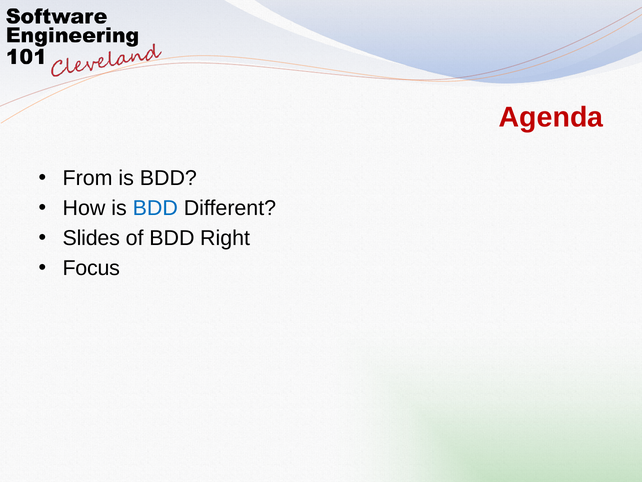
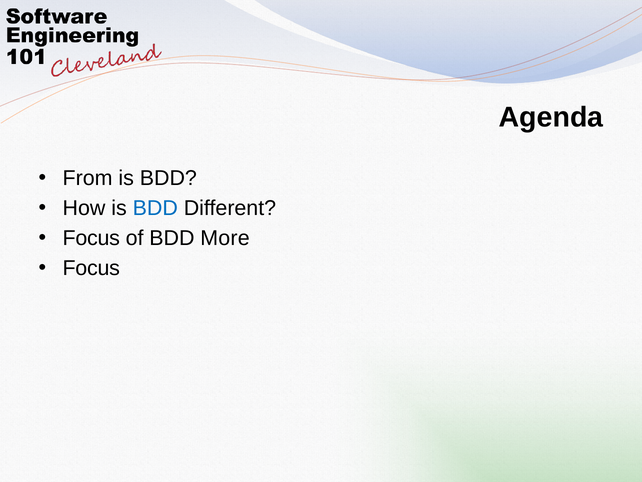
Agenda colour: red -> black
Slides at (91, 238): Slides -> Focus
Right: Right -> More
